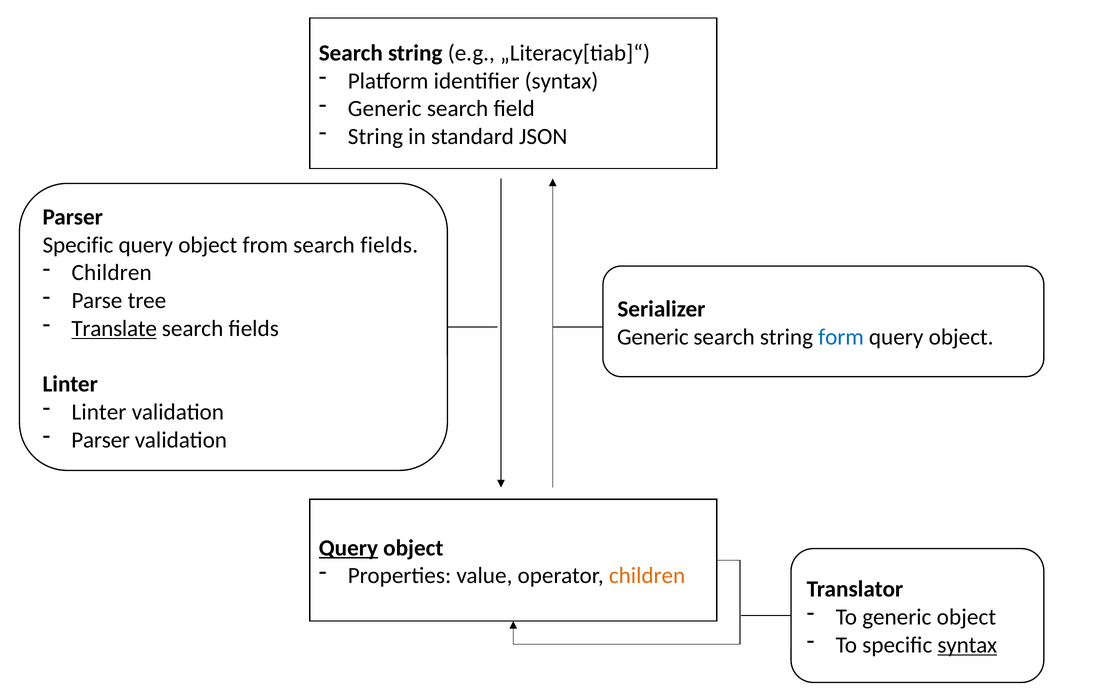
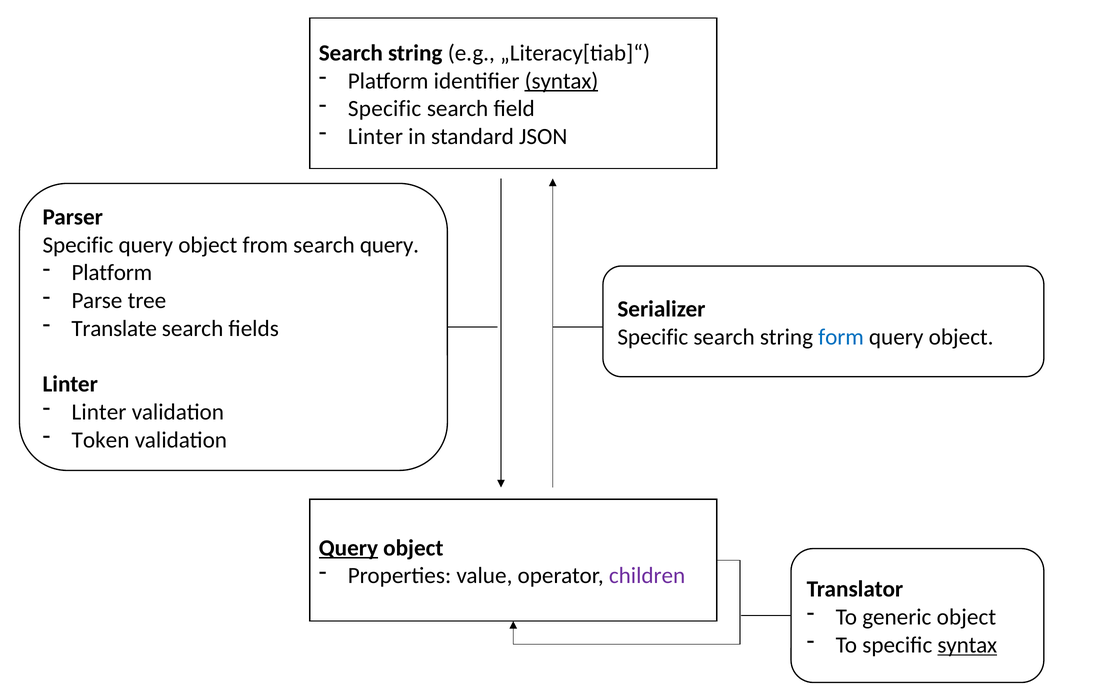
syntax at (562, 81) underline: none -> present
Generic at (385, 109): Generic -> Specific
String at (375, 137): String -> Linter
from search fields: fields -> query
Children at (112, 273): Children -> Platform
Translate underline: present -> none
Generic at (653, 337): Generic -> Specific
Parser at (101, 440): Parser -> Token
children at (647, 576) colour: orange -> purple
